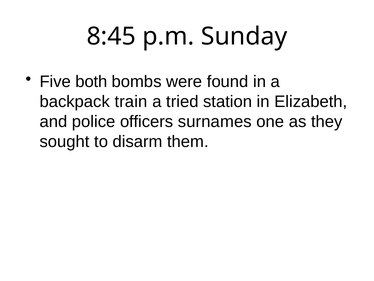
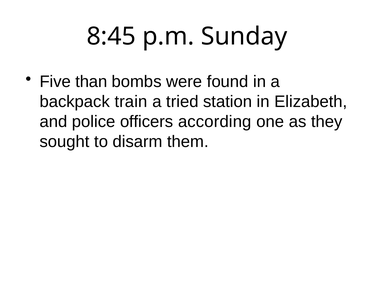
both: both -> than
surnames: surnames -> according
